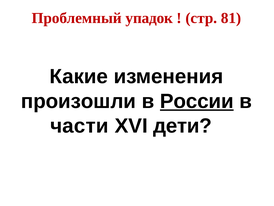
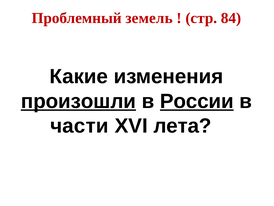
упадок: упадок -> земель
81: 81 -> 84
произошли underline: none -> present
дети: дети -> лета
